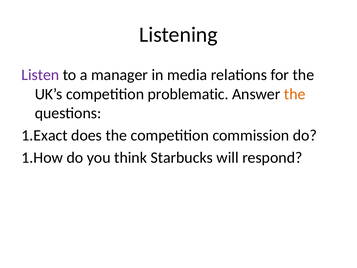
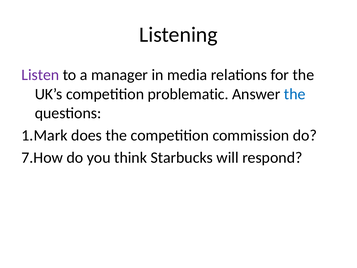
the at (295, 94) colour: orange -> blue
1.Exact: 1.Exact -> 1.Mark
1.How: 1.How -> 7.How
